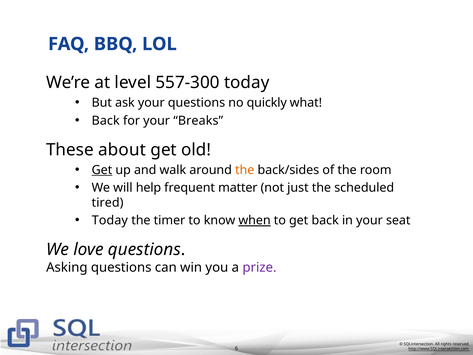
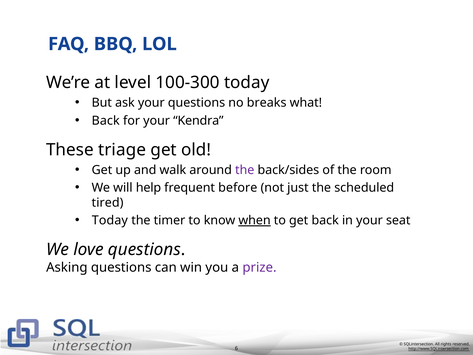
557-300: 557-300 -> 100-300
quickly: quickly -> breaks
Breaks: Breaks -> Kendra
about: about -> triage
Get at (102, 170) underline: present -> none
the at (245, 170) colour: orange -> purple
matter: matter -> before
